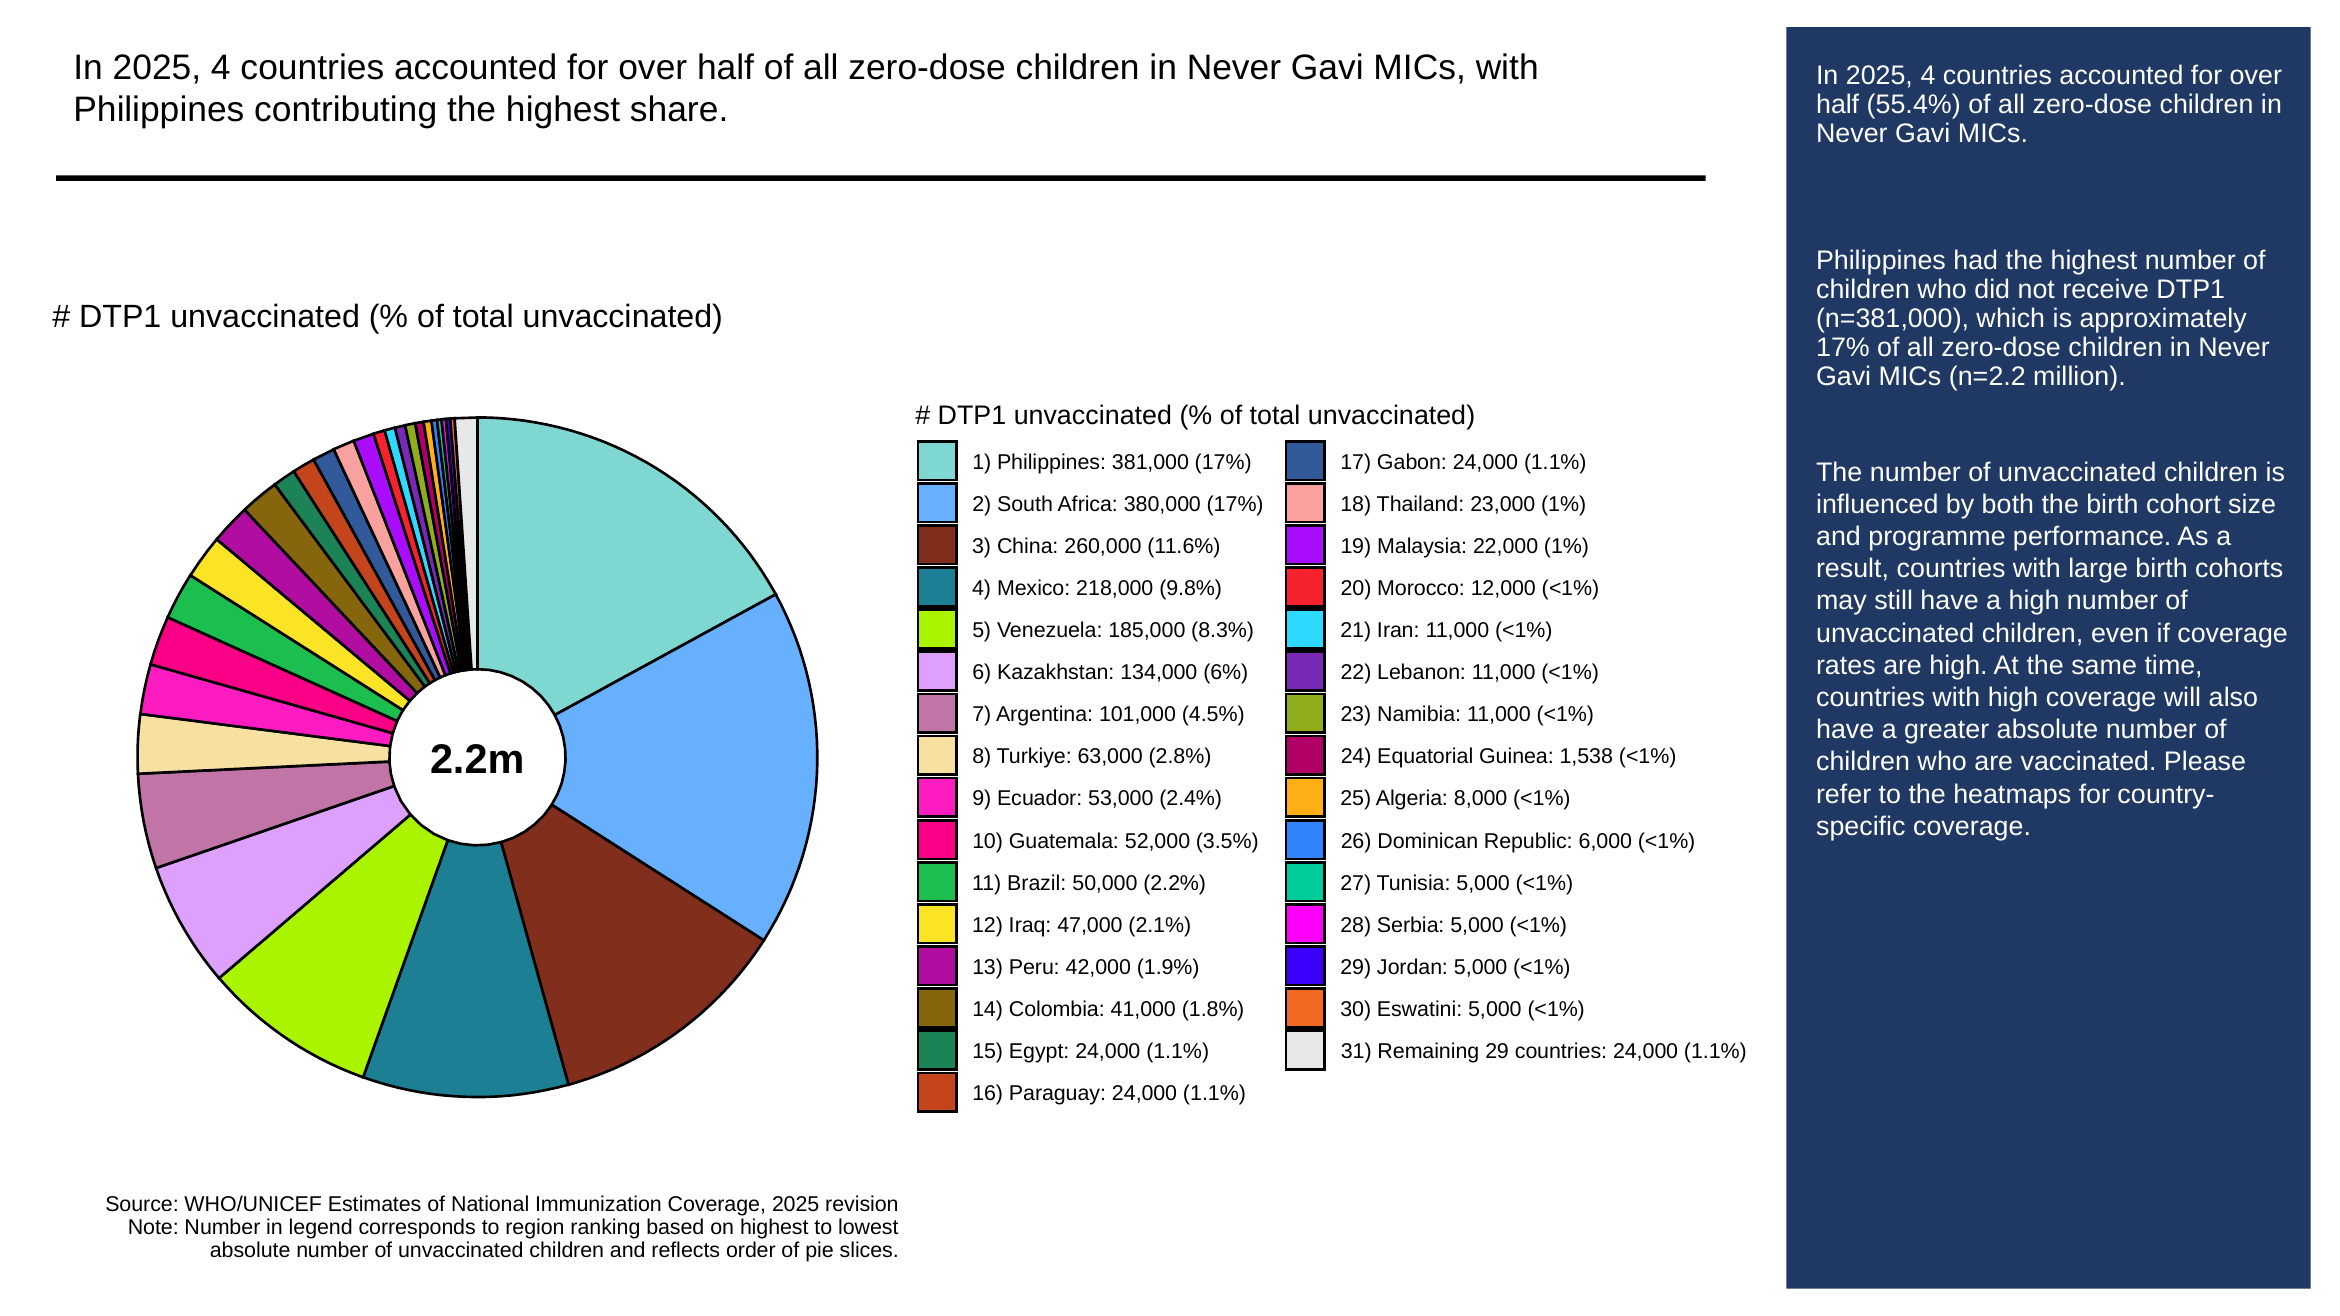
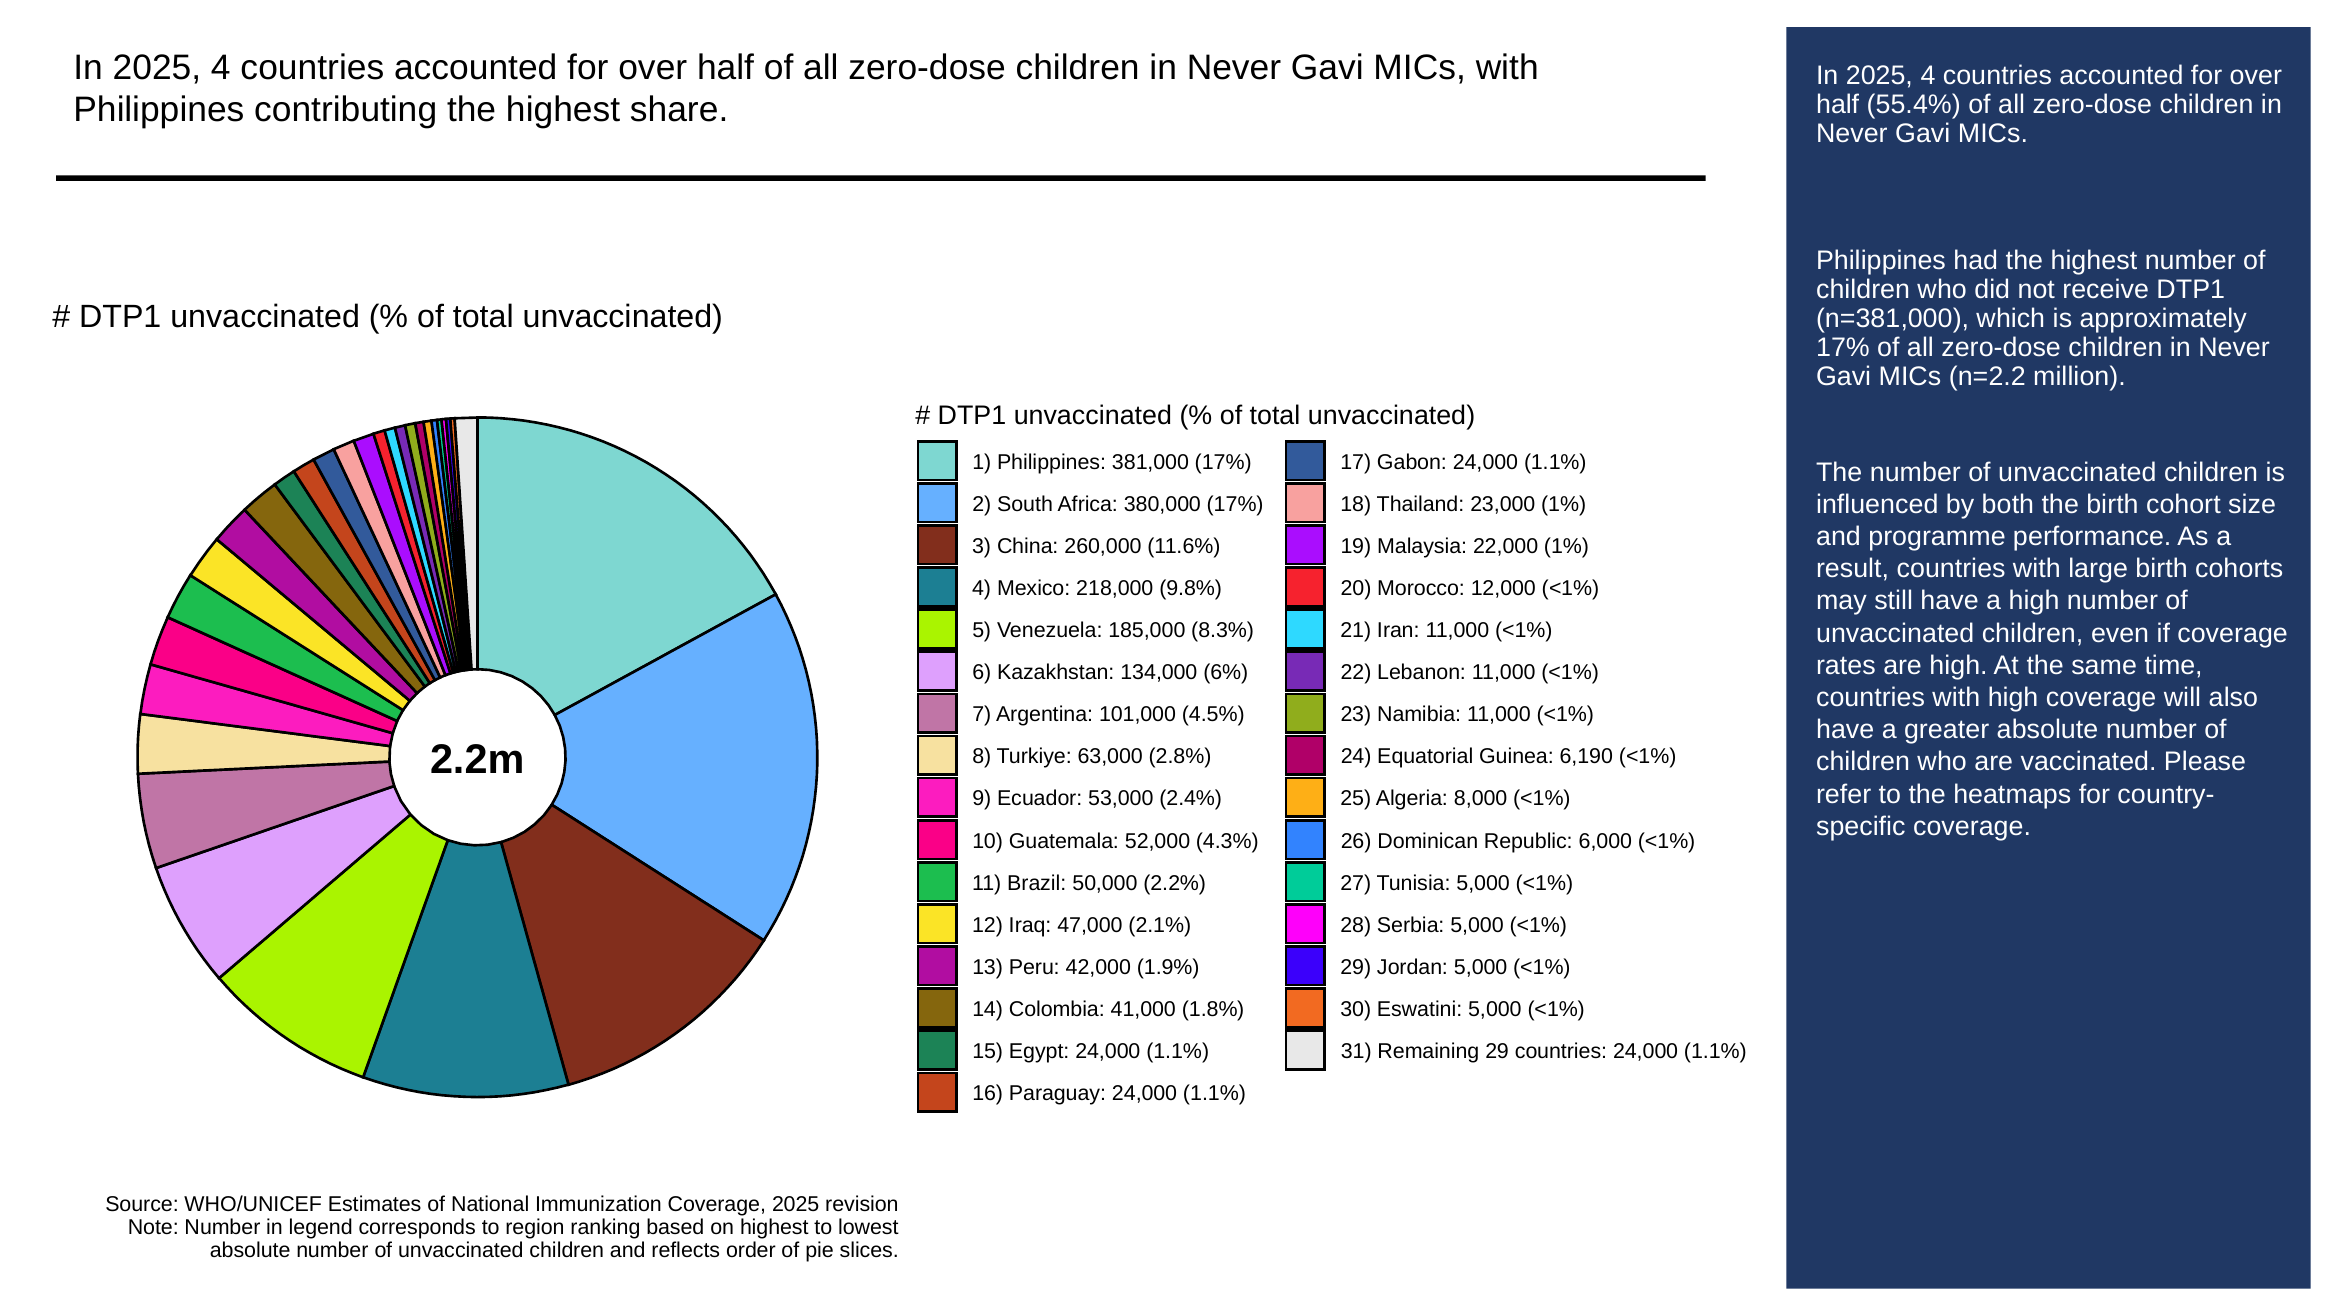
1,538: 1,538 -> 6,190
3.5%: 3.5% -> 4.3%
